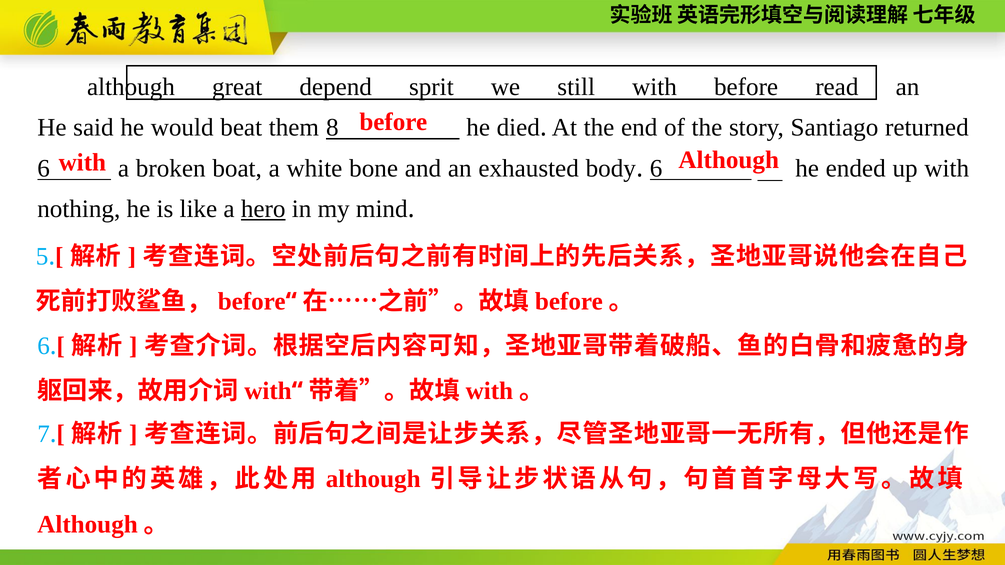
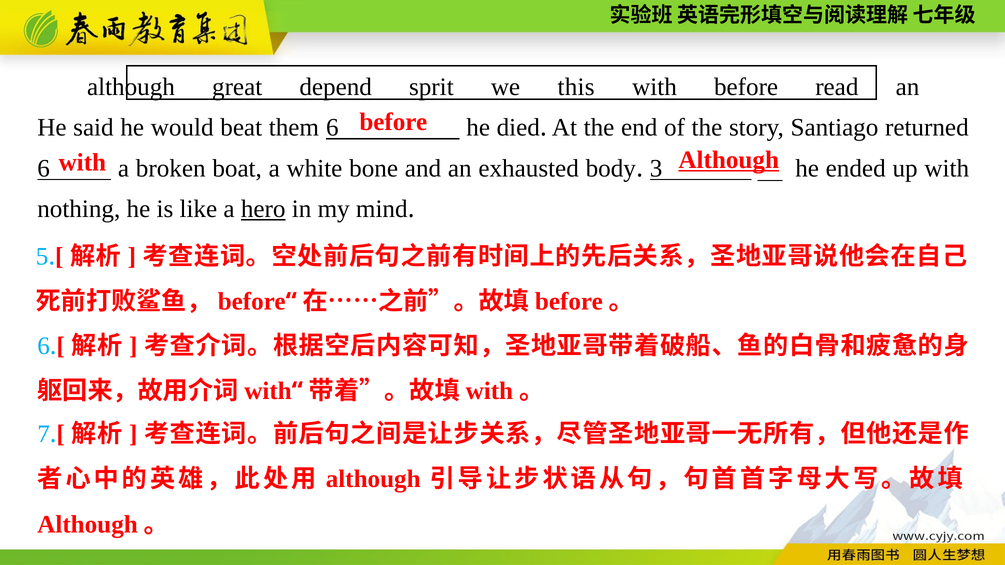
still: still -> this
them 8: 8 -> 6
Although at (729, 160) underline: none -> present
6 at (656, 168): 6 -> 3
